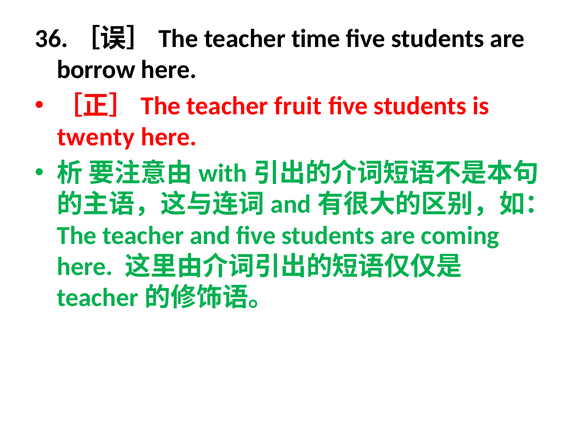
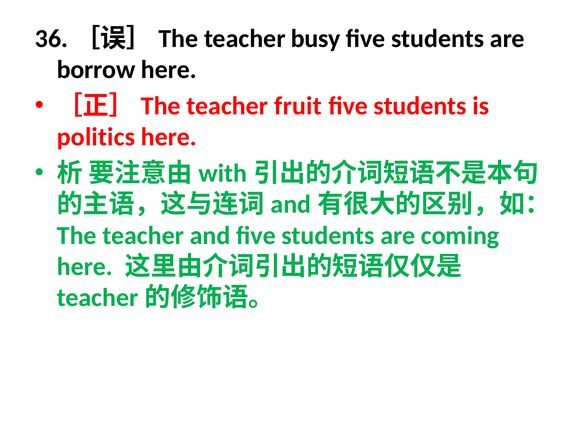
time: time -> busy
twenty: twenty -> politics
